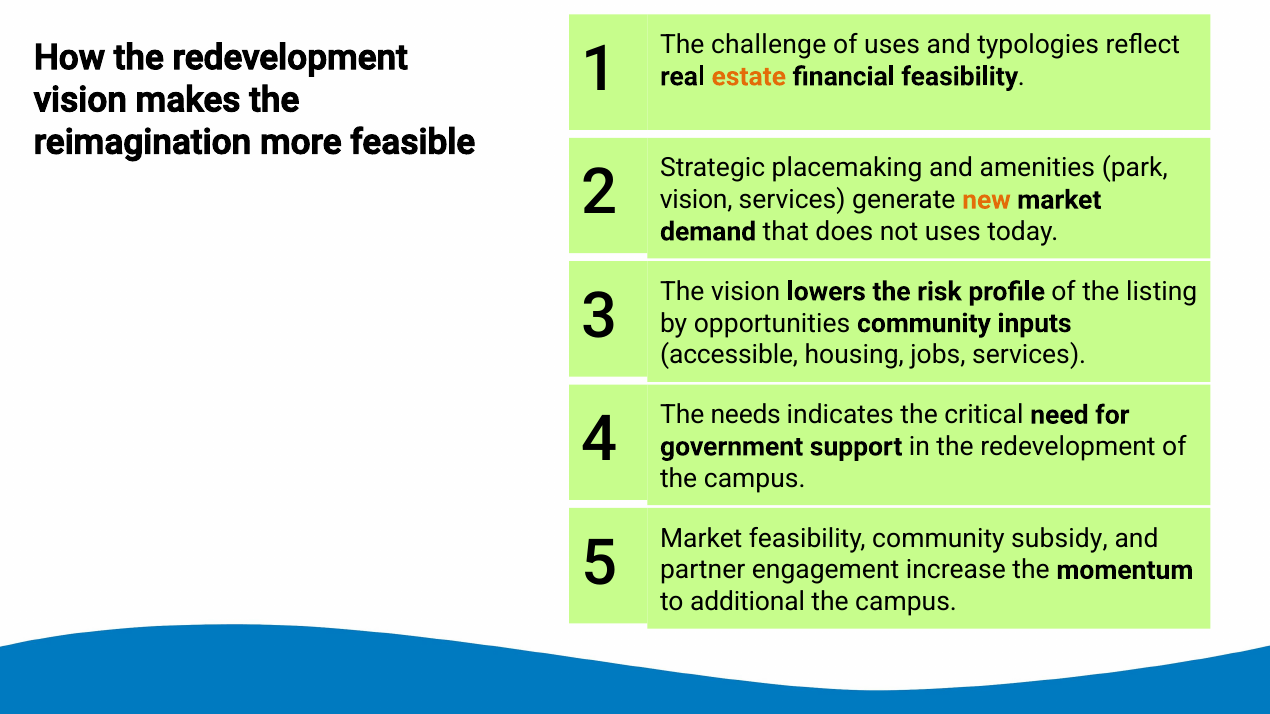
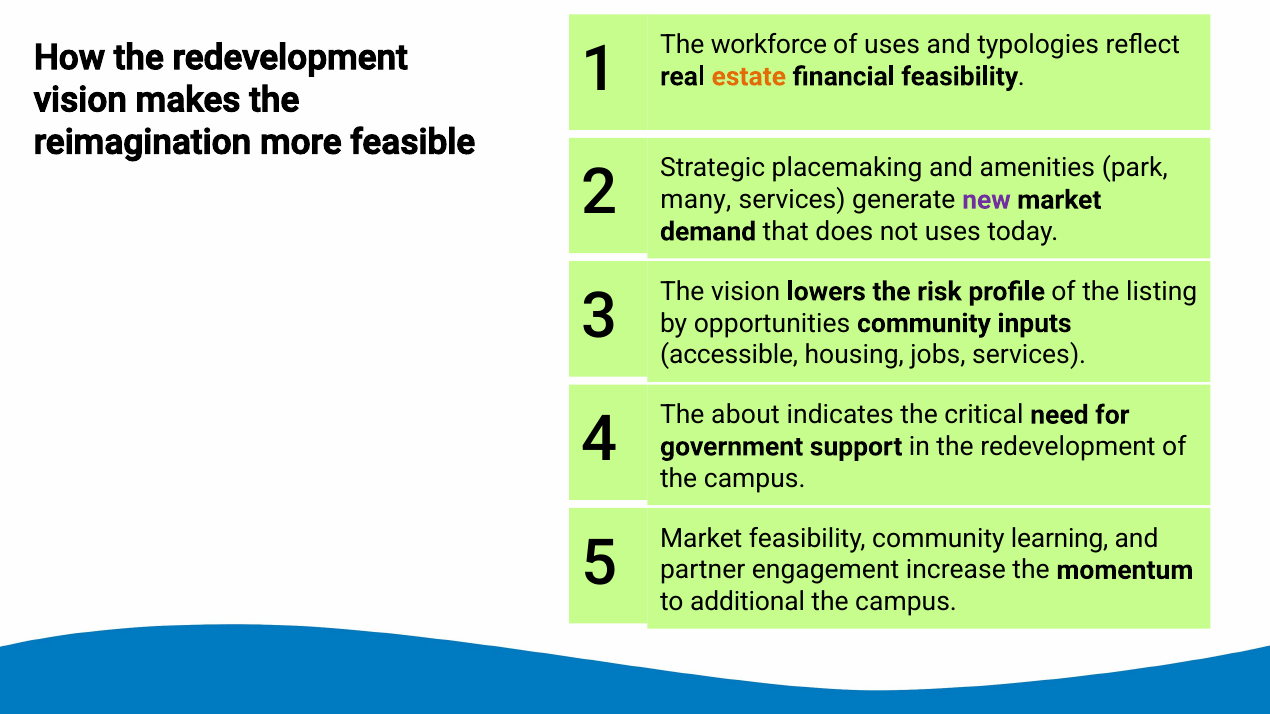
challenge: challenge -> workforce
vision at (696, 200): vision -> many
new colour: orange -> purple
needs: needs -> about
subsidy: subsidy -> learning
